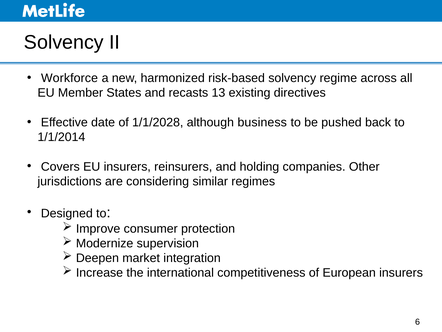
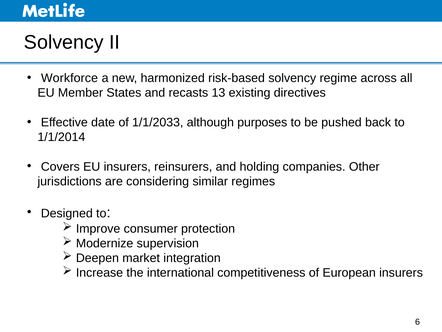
1/1/2028: 1/1/2028 -> 1/1/2033
business: business -> purposes
